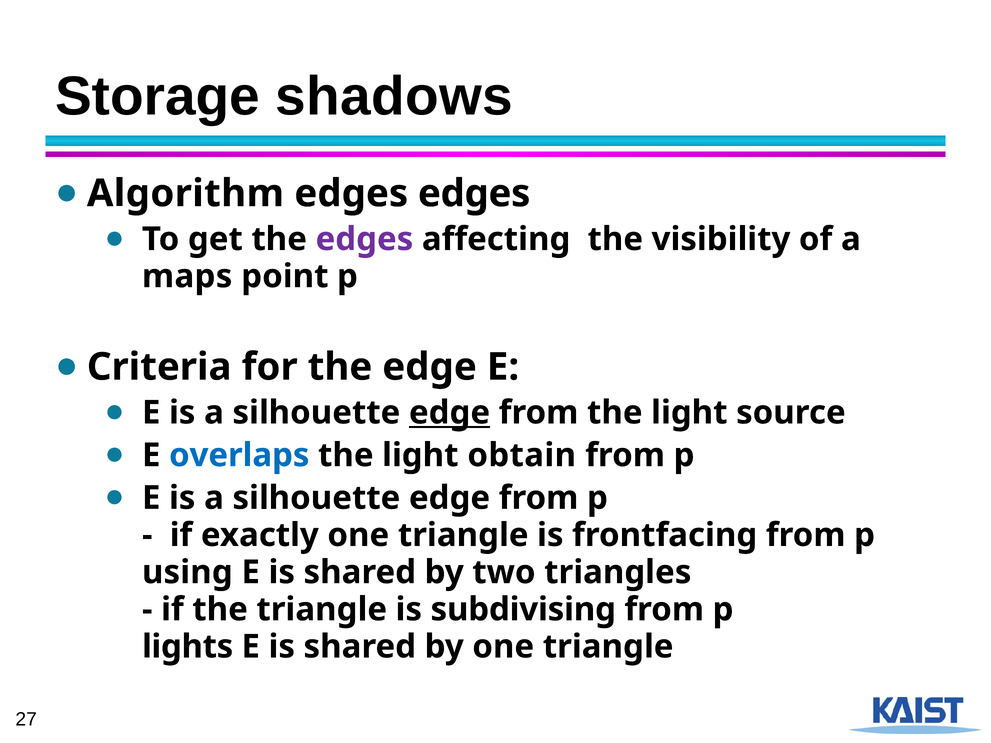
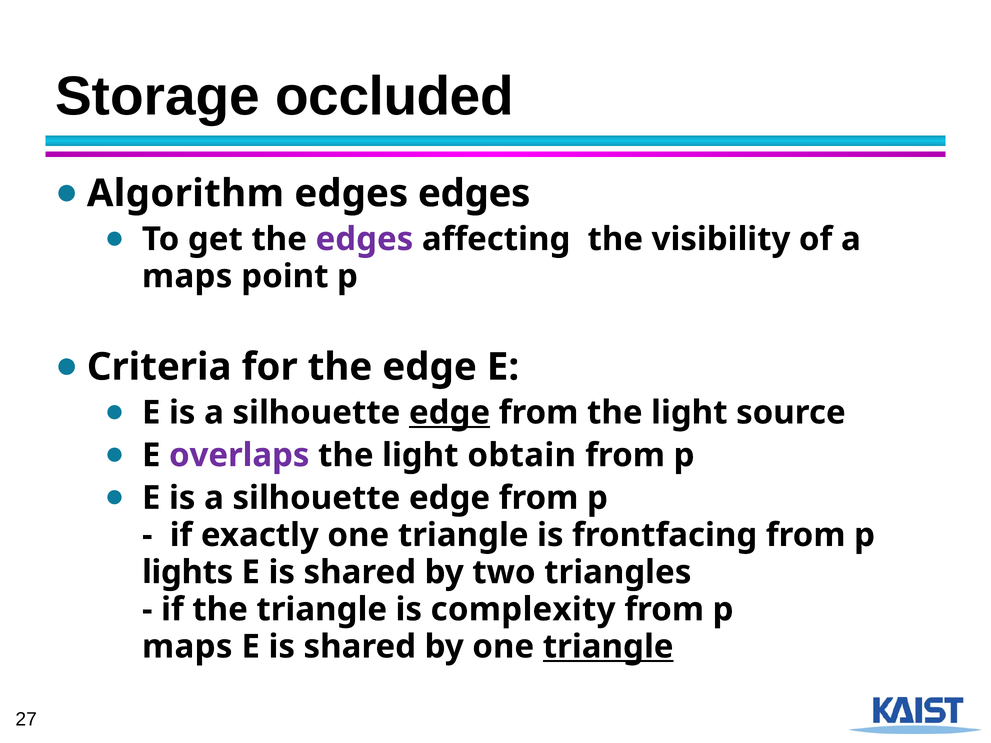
shadows: shadows -> occluded
overlaps colour: blue -> purple
using: using -> lights
subdivising: subdivising -> complexity
lights at (188, 647): lights -> maps
triangle at (608, 647) underline: none -> present
